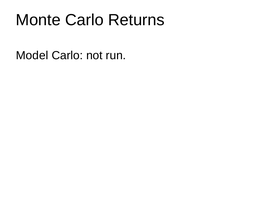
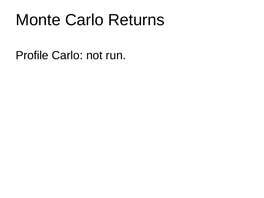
Model: Model -> Profile
